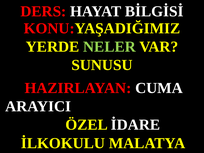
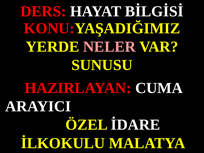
NELER colour: light green -> pink
